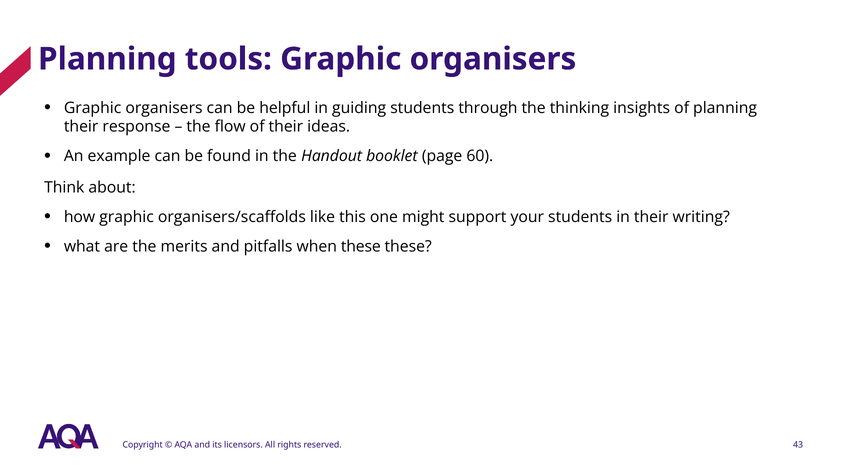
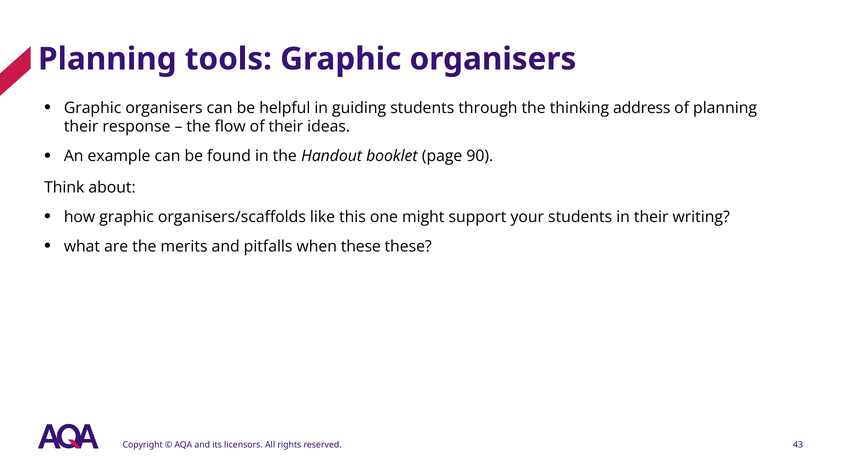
insights: insights -> address
60: 60 -> 90
